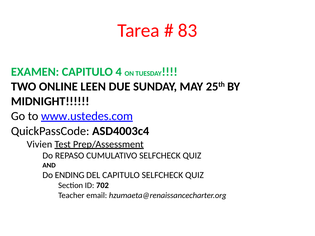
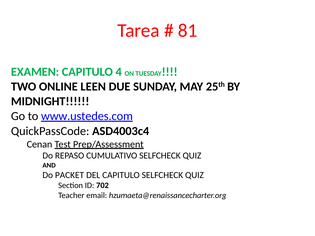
83: 83 -> 81
Vivien: Vivien -> Cenan
ENDING: ENDING -> PACKET
